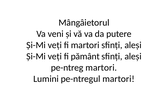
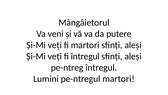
fi pământ: pământ -> întregul
pe-ntreg martori: martori -> întregul
